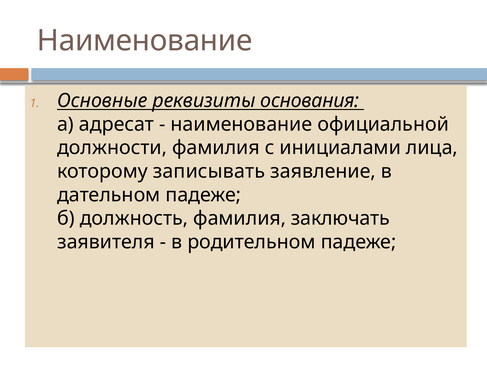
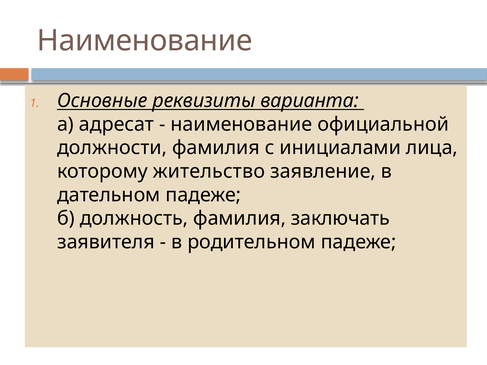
основания: основания -> варианта
записывать: записывать -> жительство
